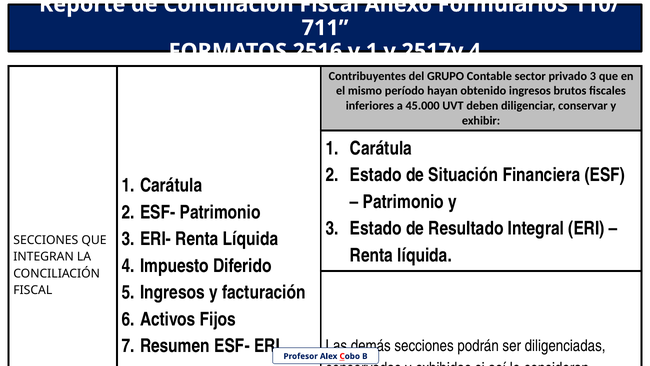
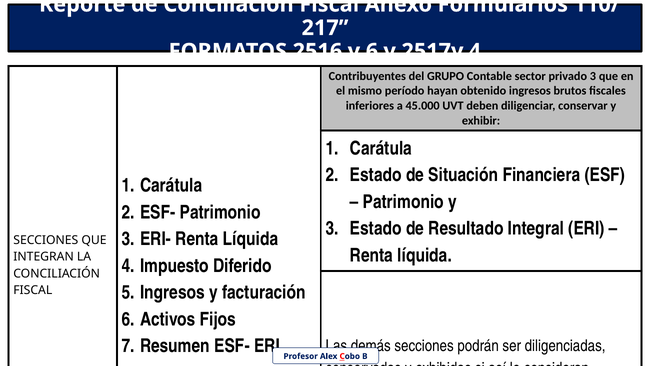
711: 711 -> 217
v.1: v.1 -> v.6
